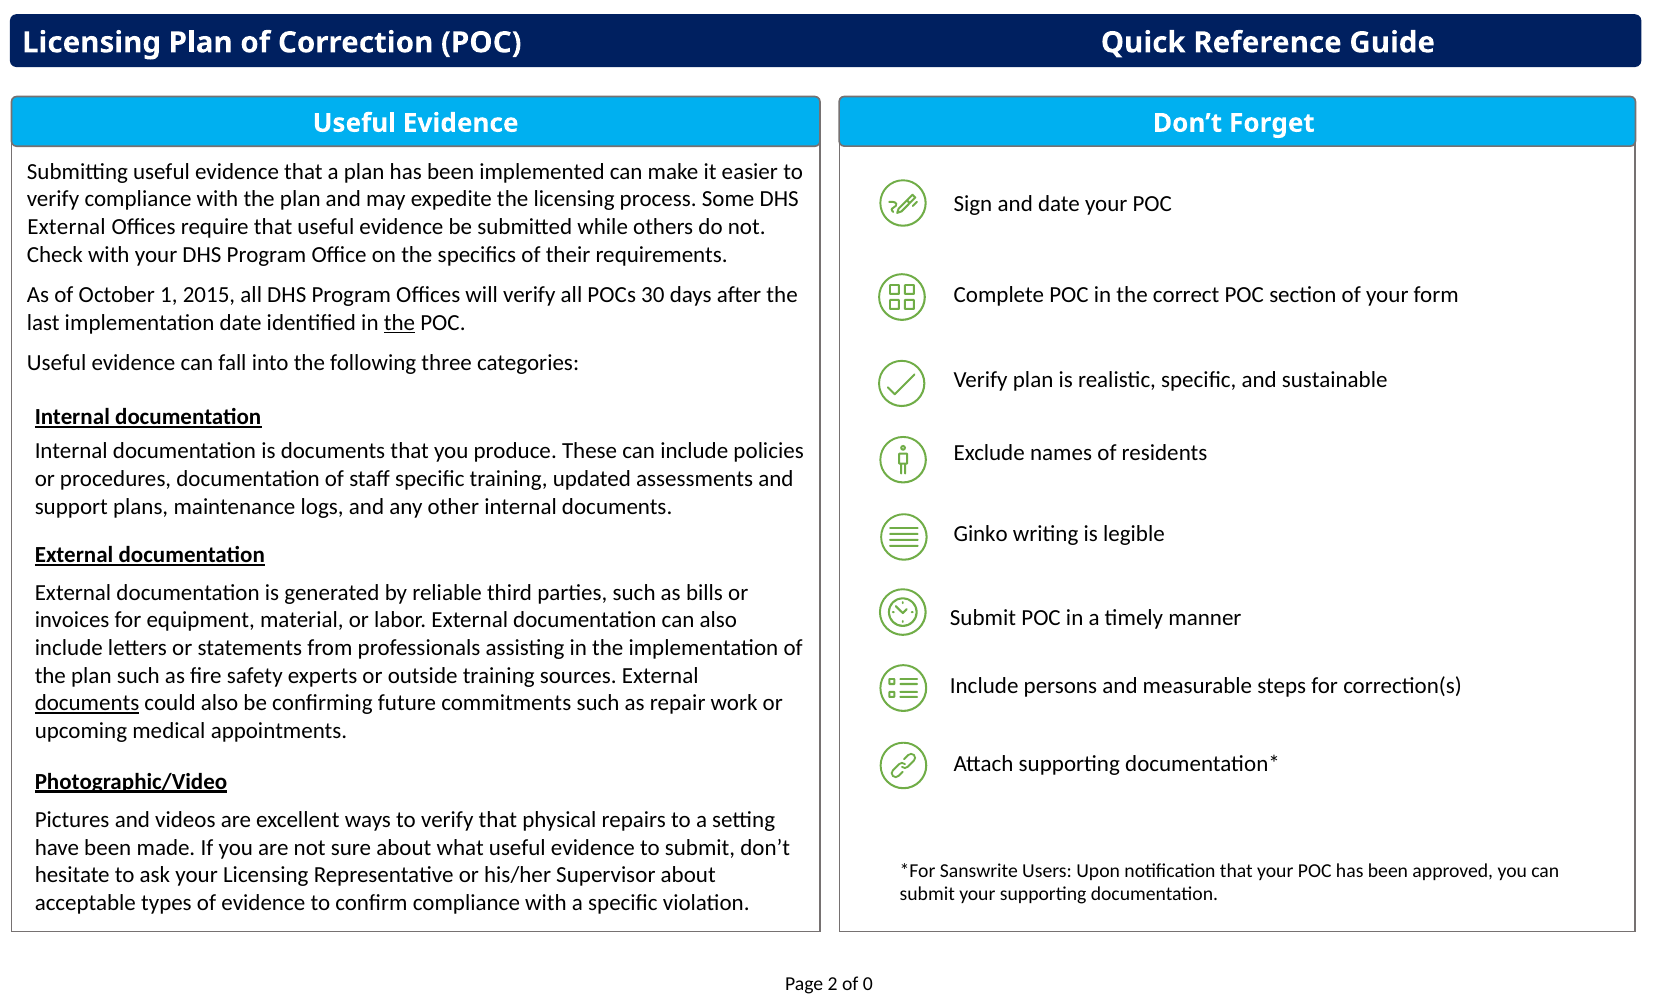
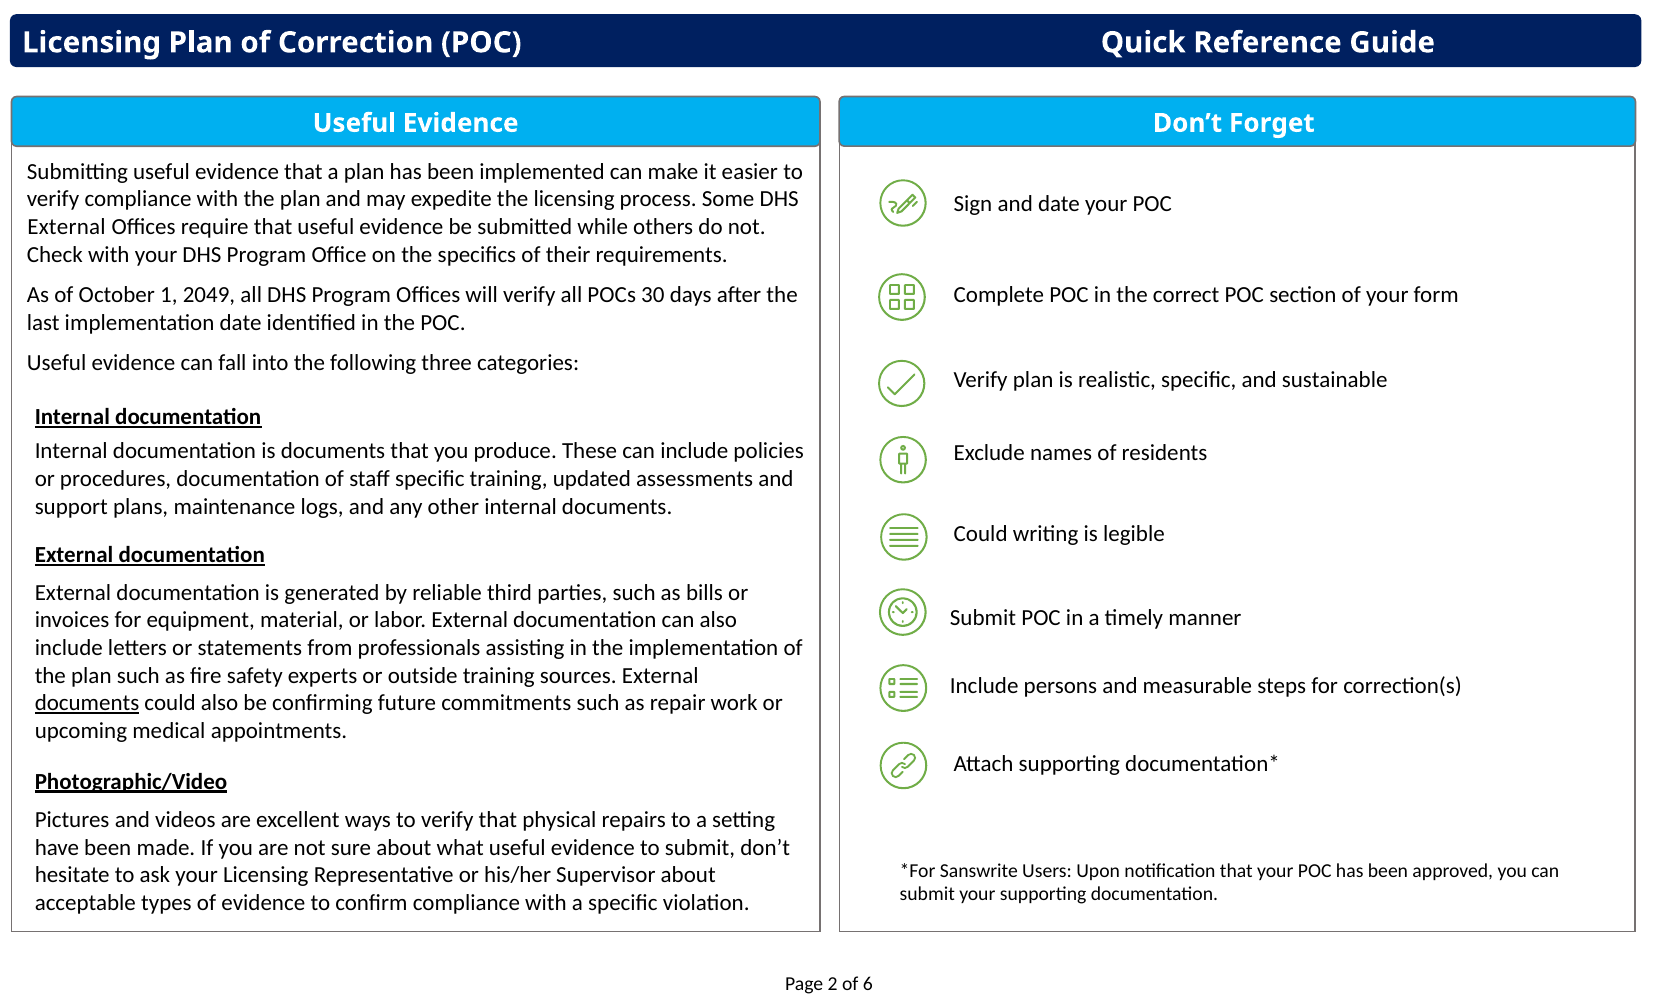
2015: 2015 -> 2049
the at (399, 322) underline: present -> none
Ginko at (981, 534): Ginko -> Could
0: 0 -> 6
